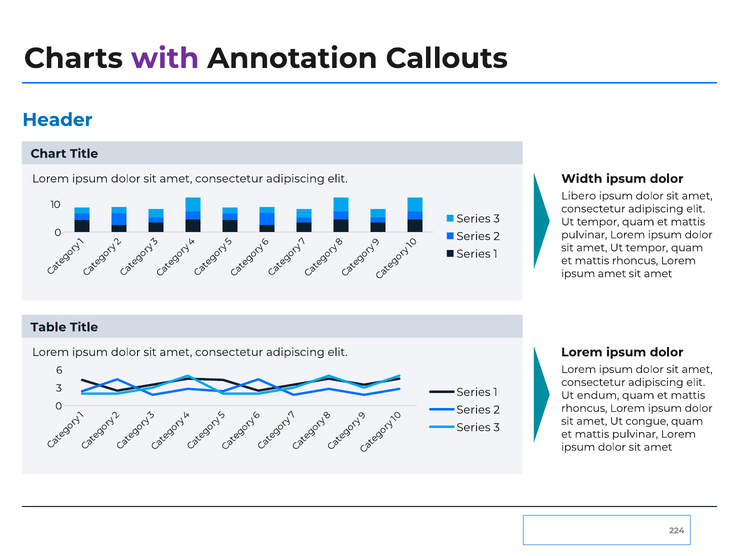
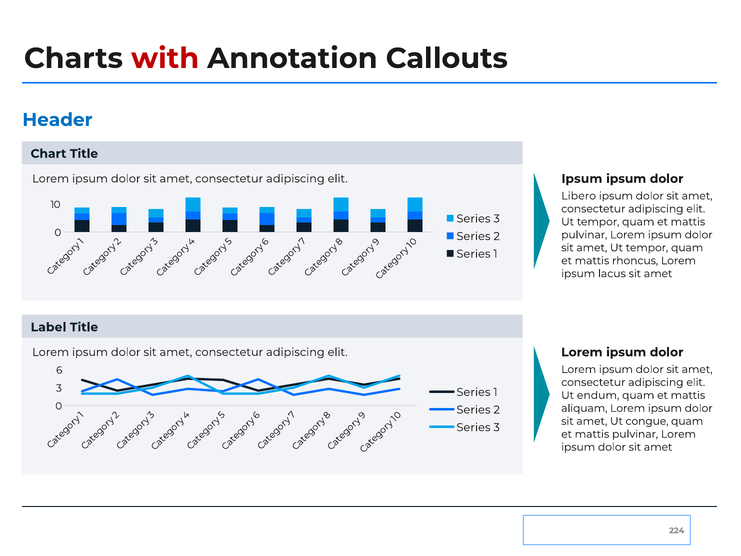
with colour: purple -> red
Width at (582, 179): Width -> Ipsum
ipsum amet: amet -> lacus
Table: Table -> Label
rhoncus at (584, 408): rhoncus -> aliquam
